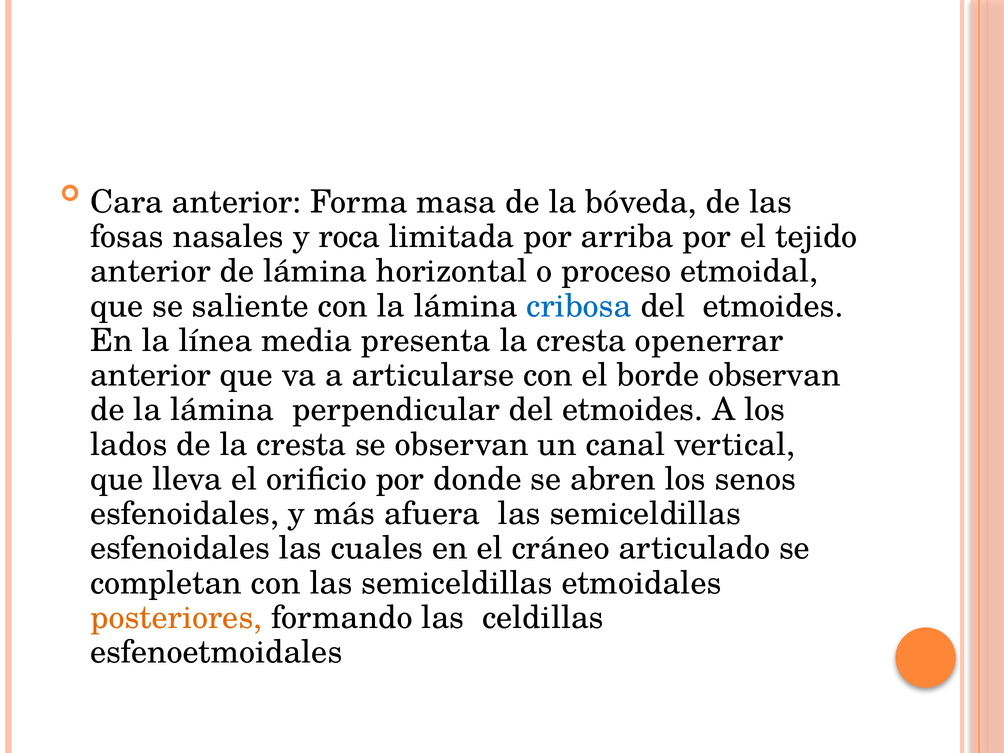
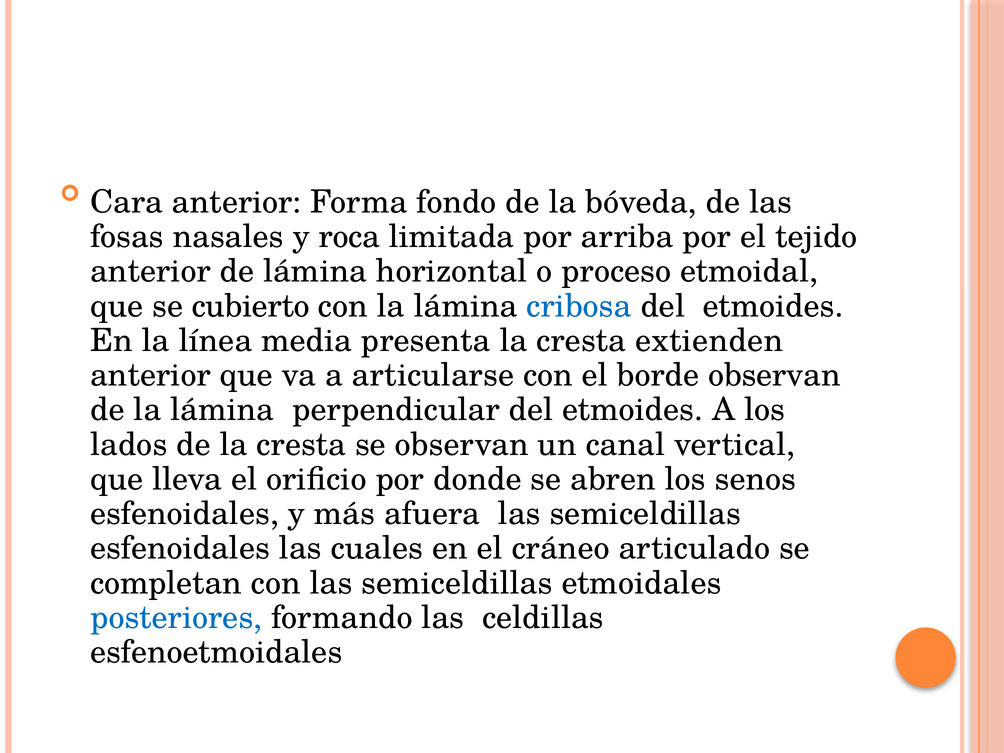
masa: masa -> fondo
saliente: saliente -> cubierto
openerrar: openerrar -> extienden
posteriores colour: orange -> blue
